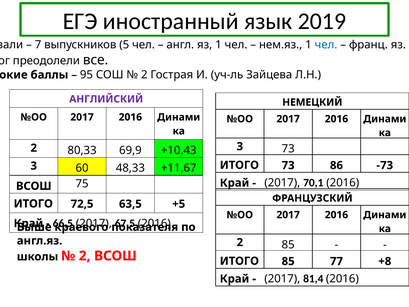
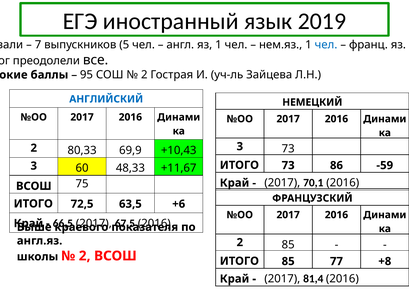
АНГЛИЙСКИЙ colour: purple -> blue
-73: -73 -> -59
+5: +5 -> +6
